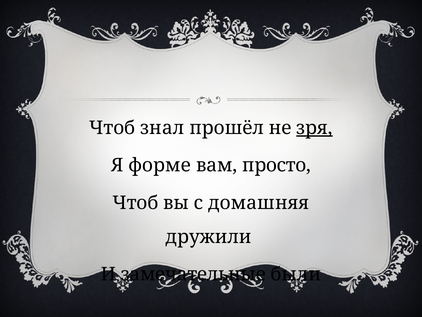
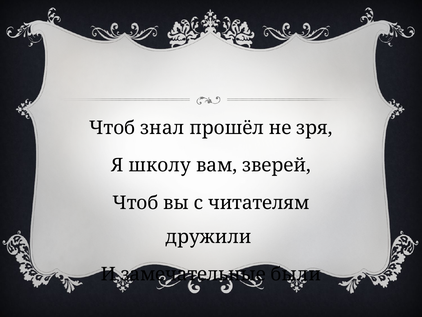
зря underline: present -> none
форме: форме -> школу
просто: просто -> зверей
домашняя: домашняя -> читателям
